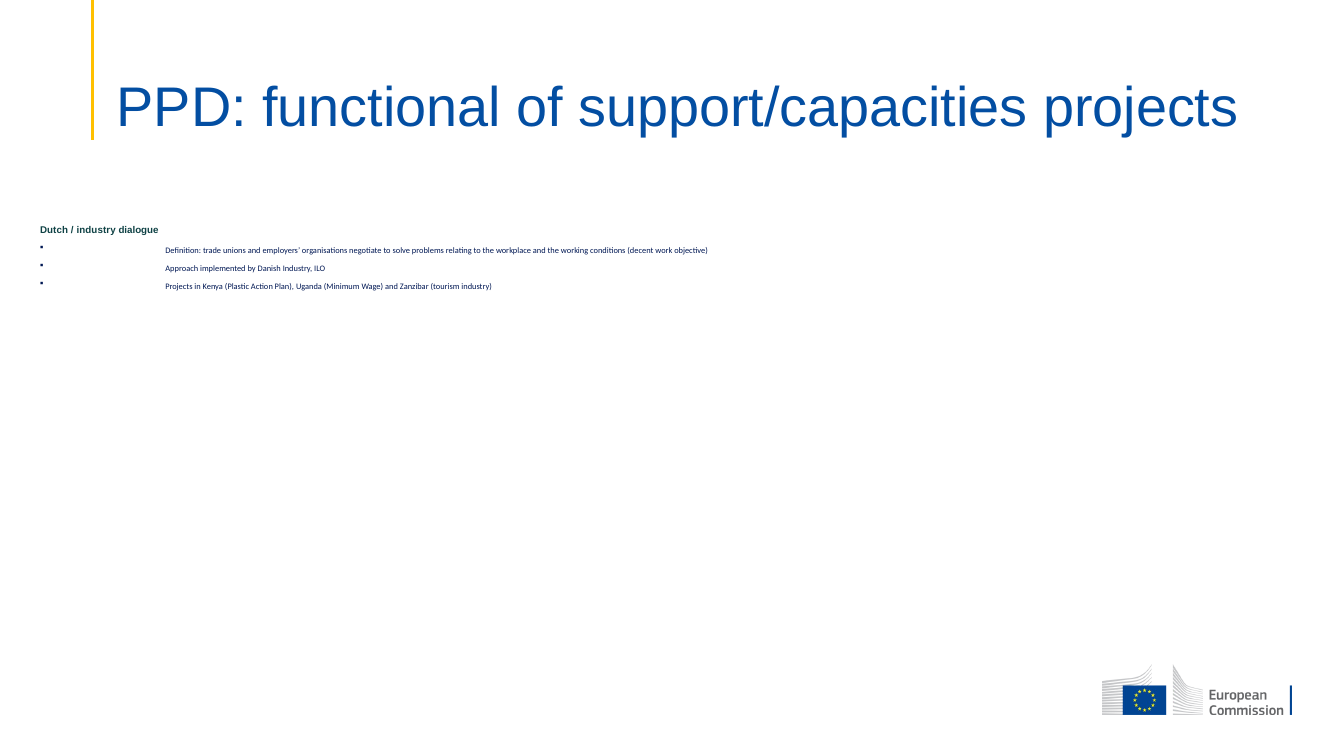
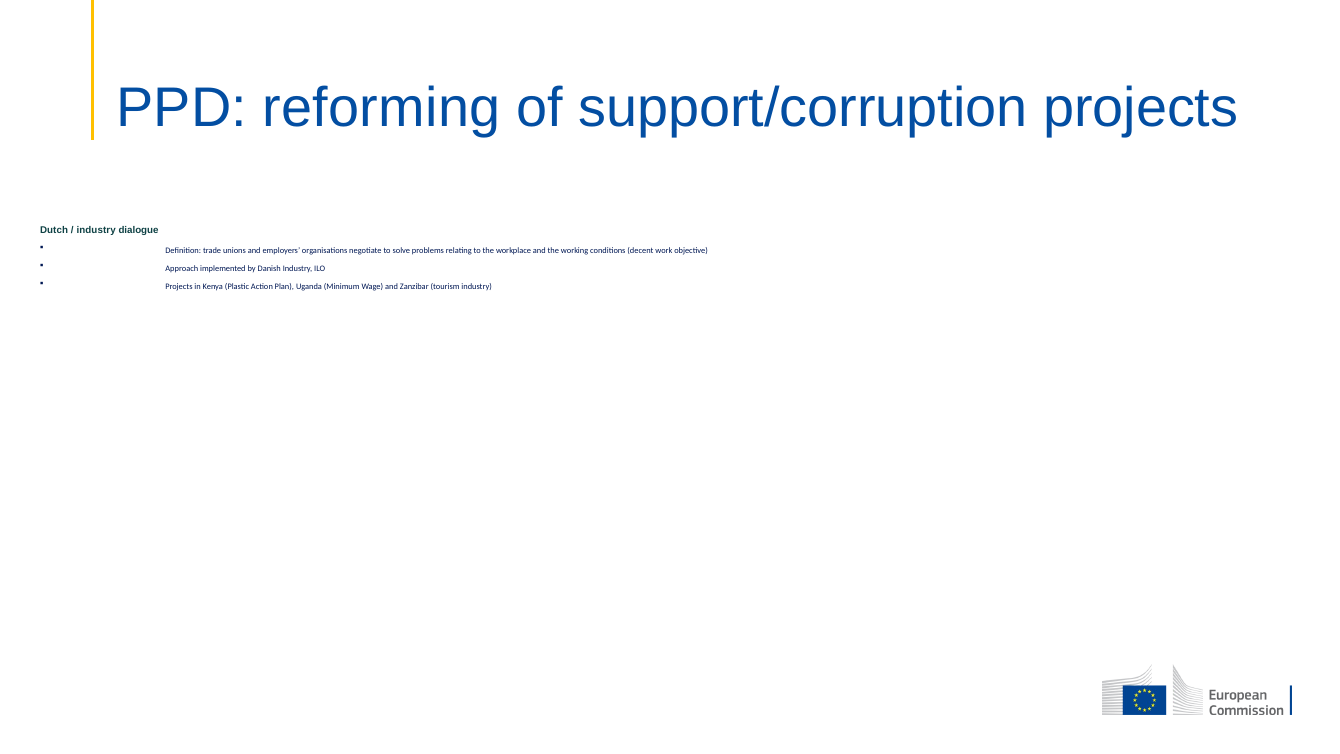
functional: functional -> reforming
support/capacities: support/capacities -> support/corruption
